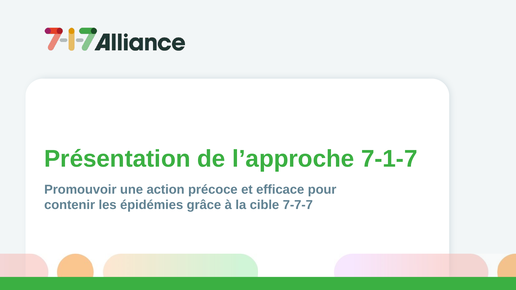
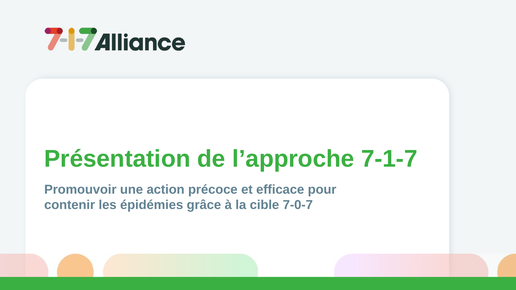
7-7-7: 7-7-7 -> 7-0-7
